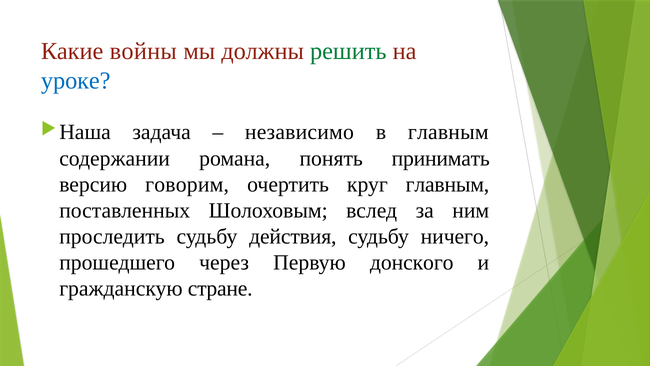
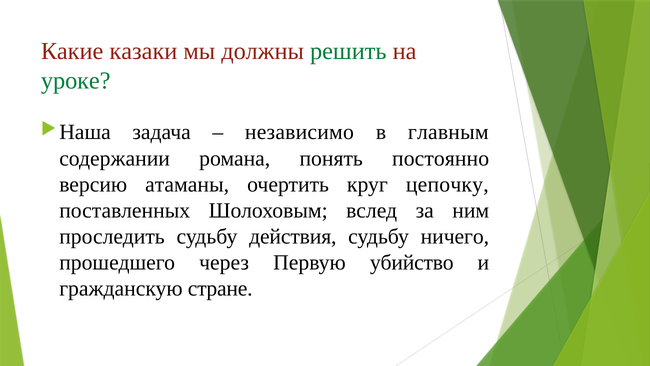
войны: войны -> казаки
уроке colour: blue -> green
принимать: принимать -> постоянно
говорим: говорим -> атаманы
круг главным: главным -> цепочку
донского: донского -> убийство
